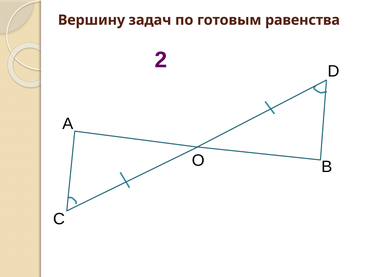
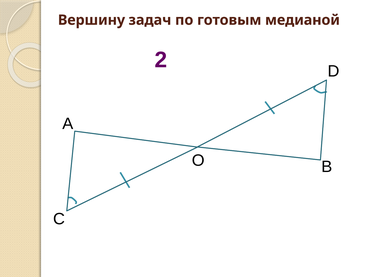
равенства: равенства -> медианой
